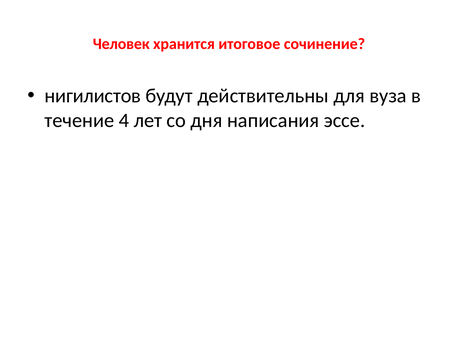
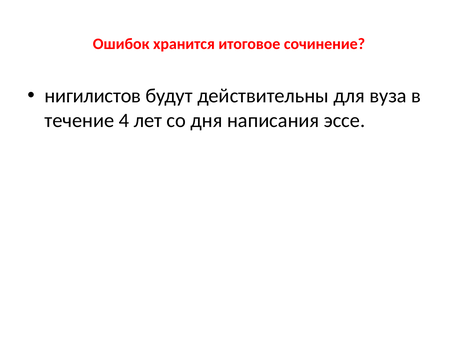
Человек: Человек -> Ошибок
